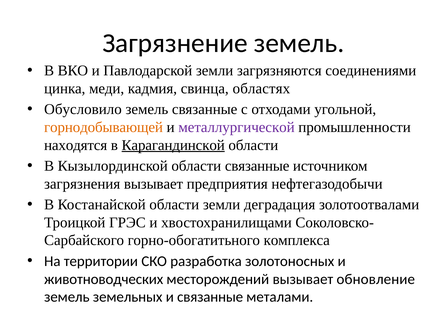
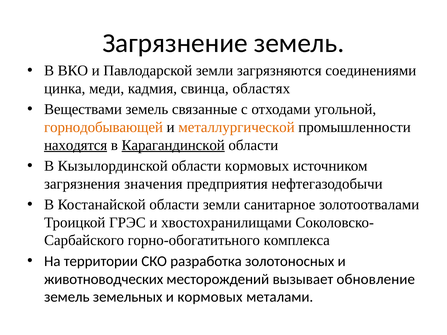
Обусловило: Обусловило -> Веществами
металлургической colour: purple -> orange
находятся underline: none -> present
области связанные: связанные -> кормовых
загрязнения вызывает: вызывает -> значения
деградация: деградация -> санитарное
и связанные: связанные -> кормовых
